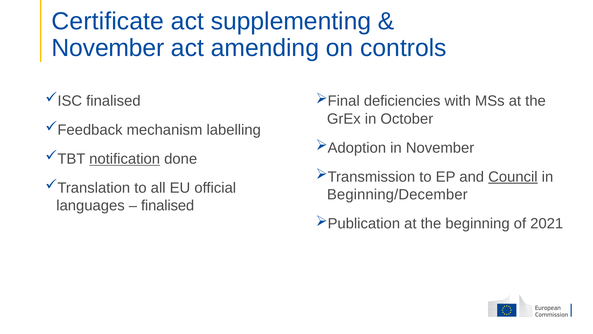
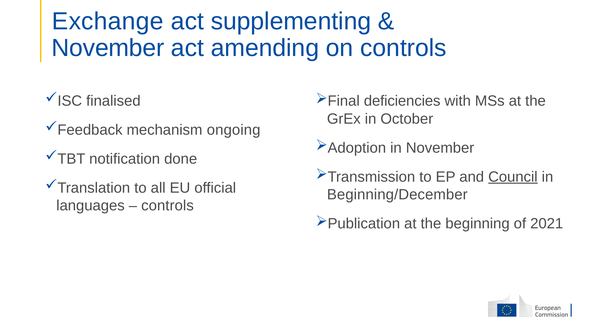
Certificate: Certificate -> Exchange
labelling: labelling -> ongoing
notification underline: present -> none
finalised at (168, 205): finalised -> controls
